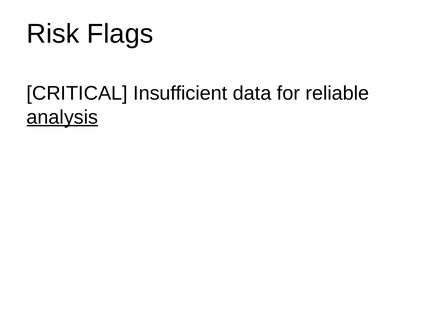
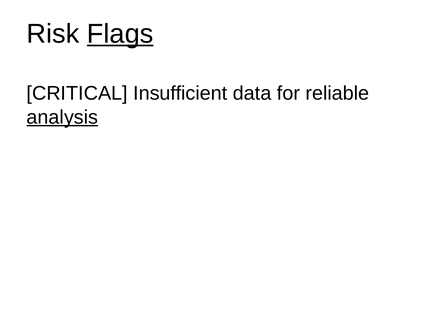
Flags underline: none -> present
